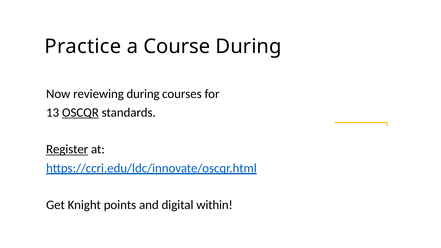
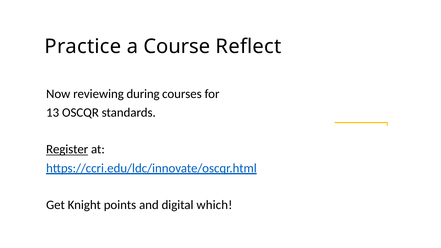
Course During: During -> Reflect
OSCQR underline: present -> none
within: within -> which
